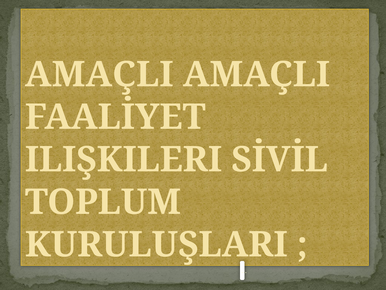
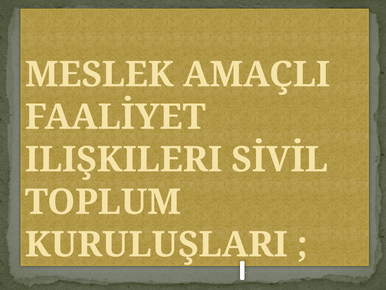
AMAÇLI at (99, 74): AMAÇLI -> MESLEK
